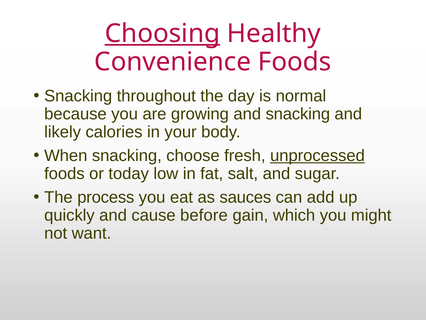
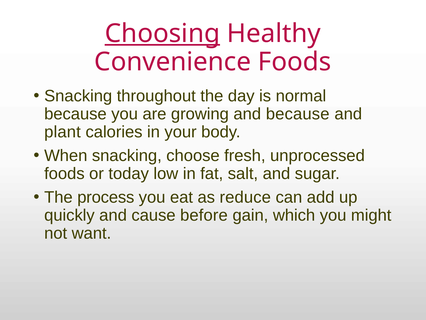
and snacking: snacking -> because
likely: likely -> plant
unprocessed underline: present -> none
sauces: sauces -> reduce
